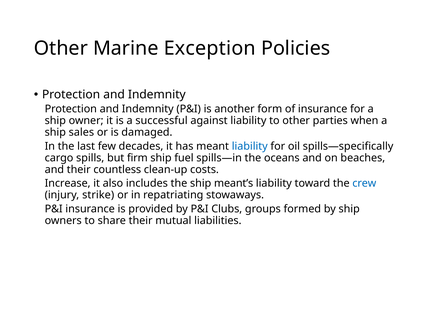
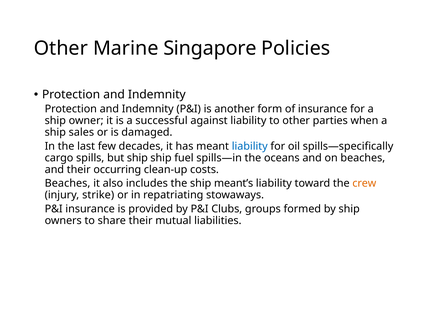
Exception: Exception -> Singapore
but firm: firm -> ship
countless: countless -> occurring
Increase at (68, 183): Increase -> Beaches
crew colour: blue -> orange
